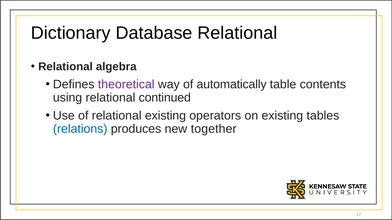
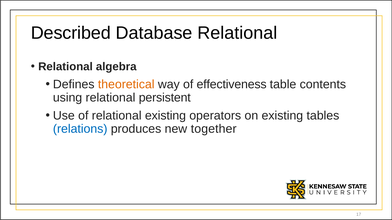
Dictionary: Dictionary -> Described
theoretical colour: purple -> orange
automatically: automatically -> effectiveness
continued: continued -> persistent
